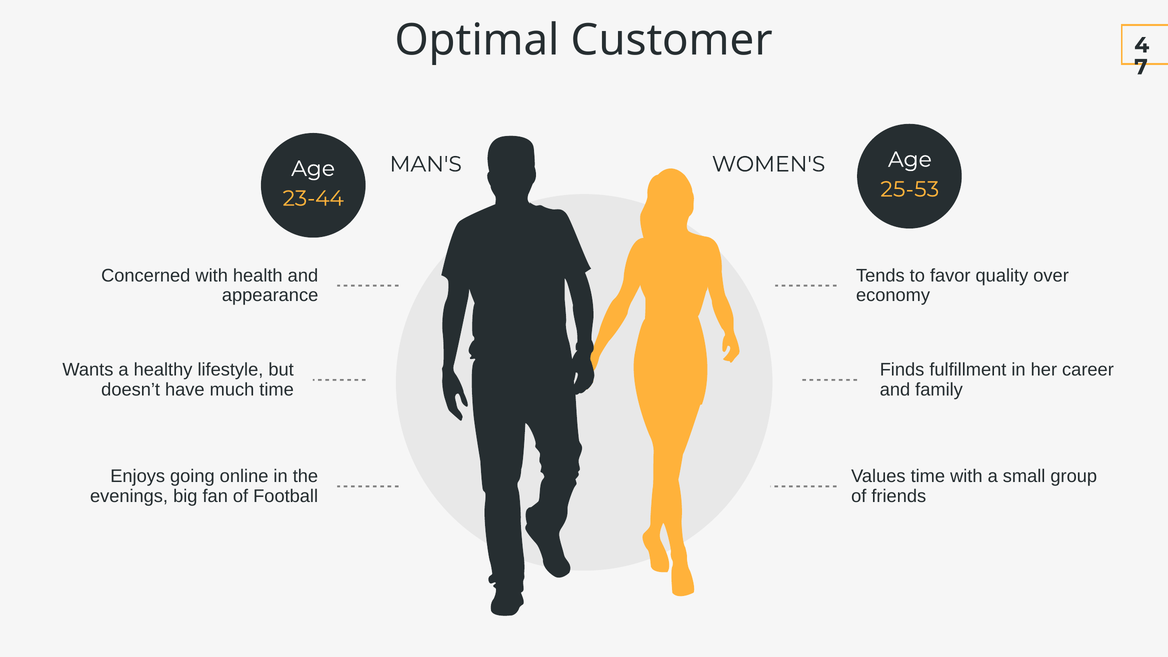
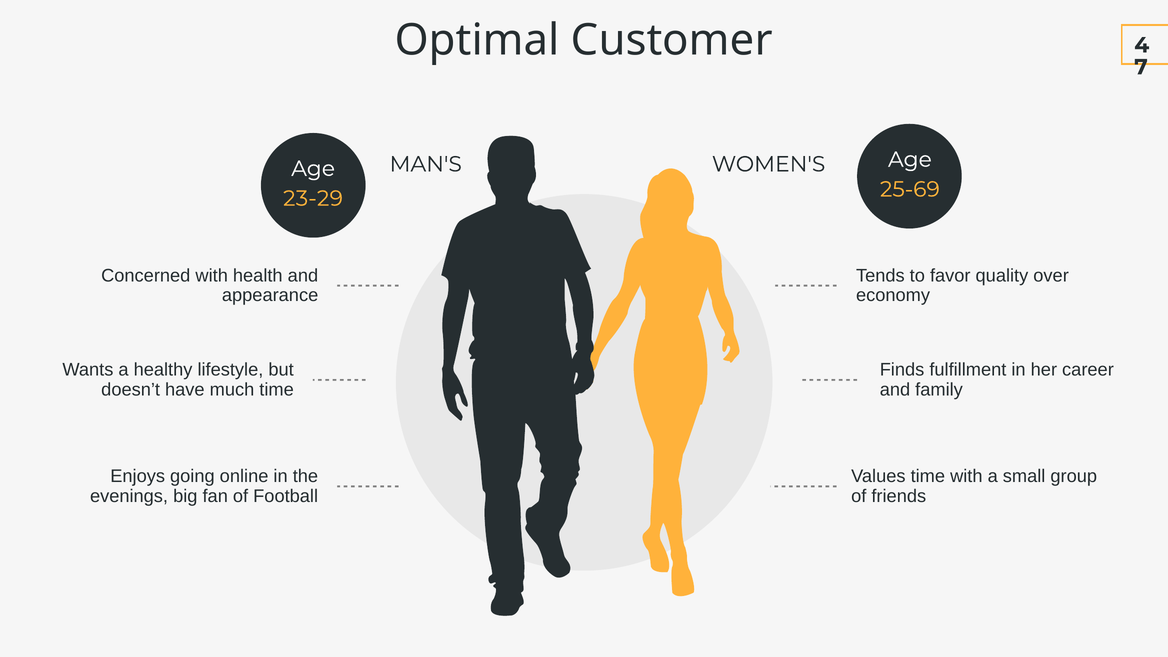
25-53: 25-53 -> 25-69
23-44: 23-44 -> 23-29
